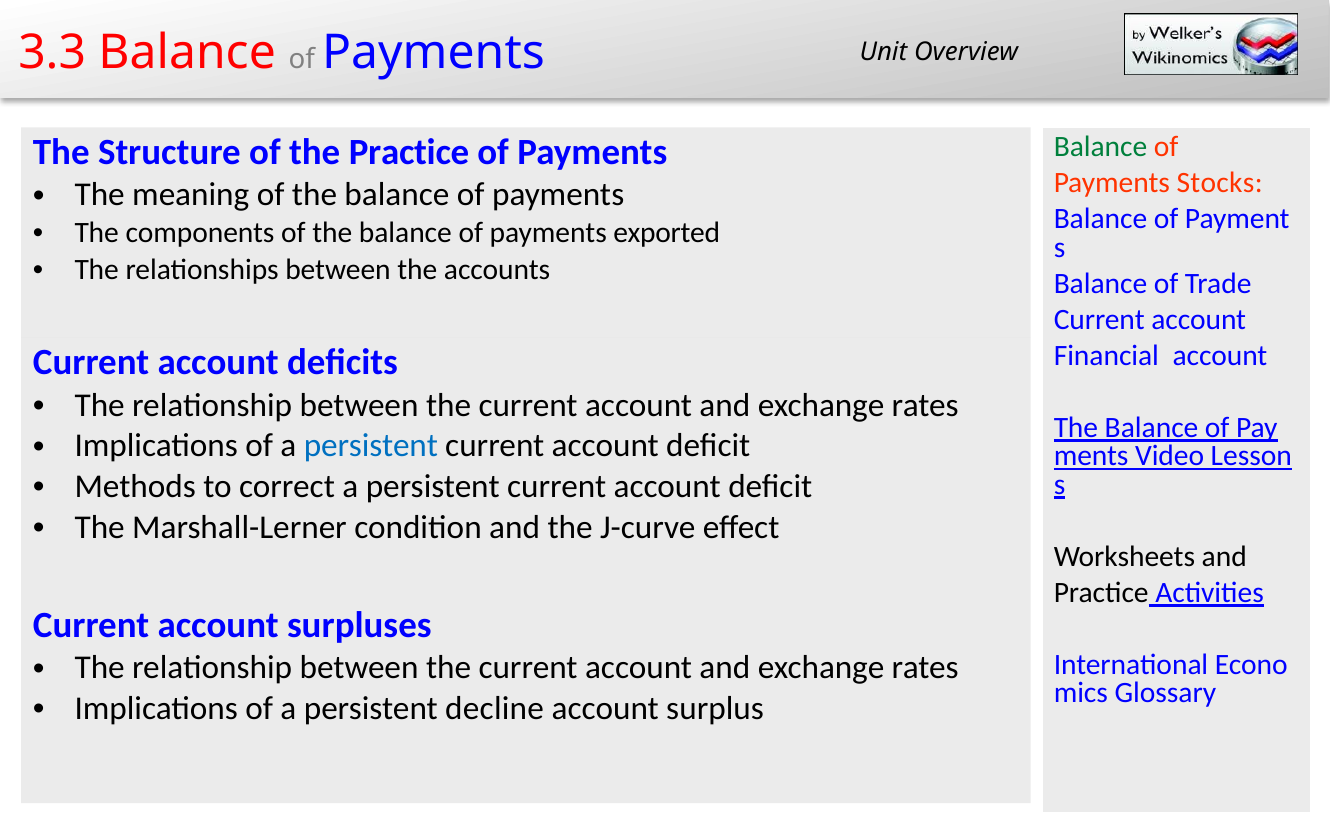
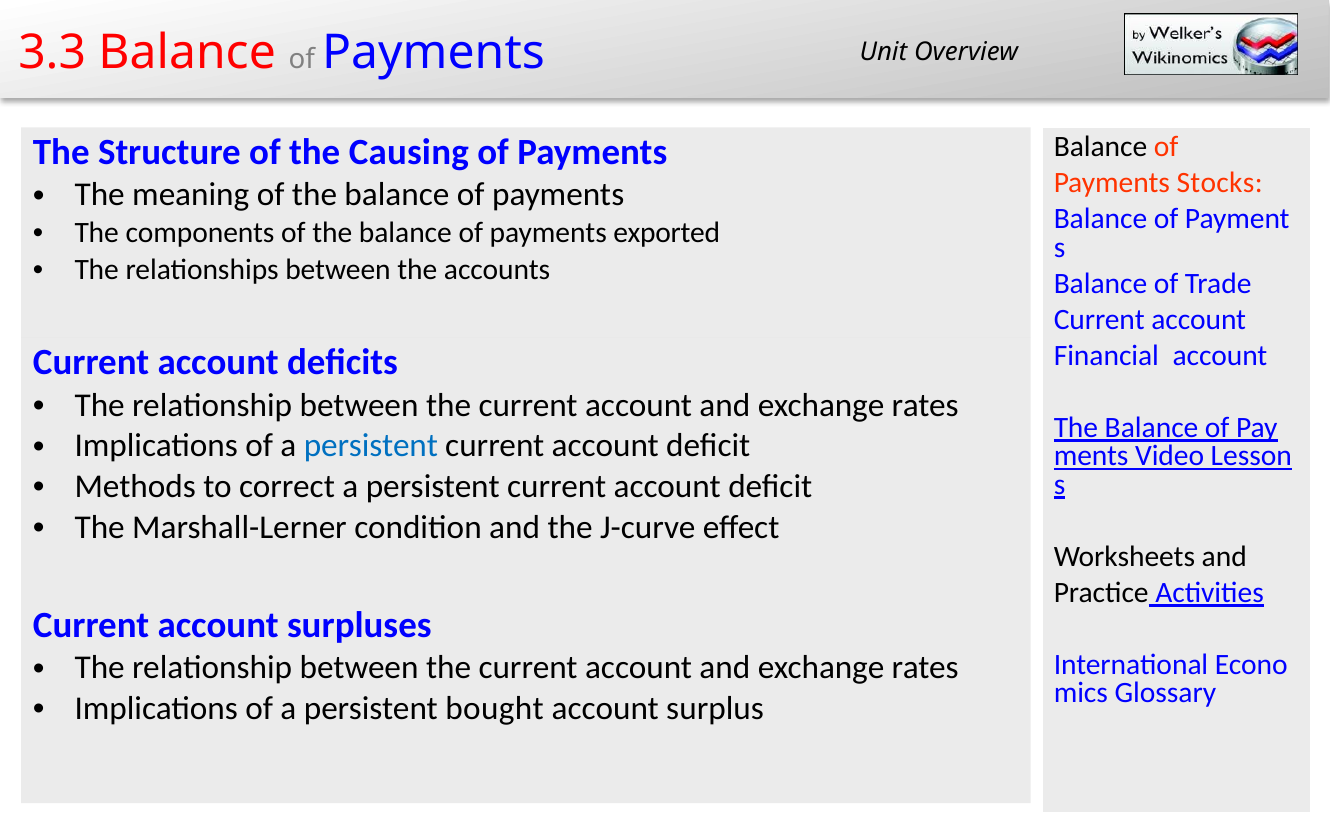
Balance at (1101, 147) colour: green -> black
the Practice: Practice -> Causing
decline: decline -> bought
